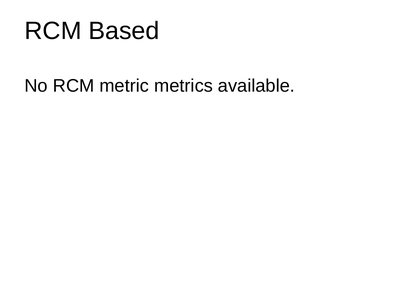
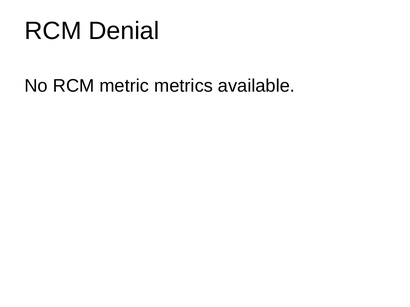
Based: Based -> Denial
